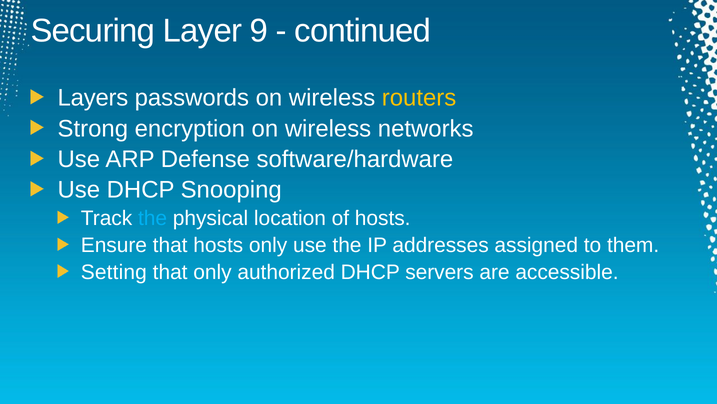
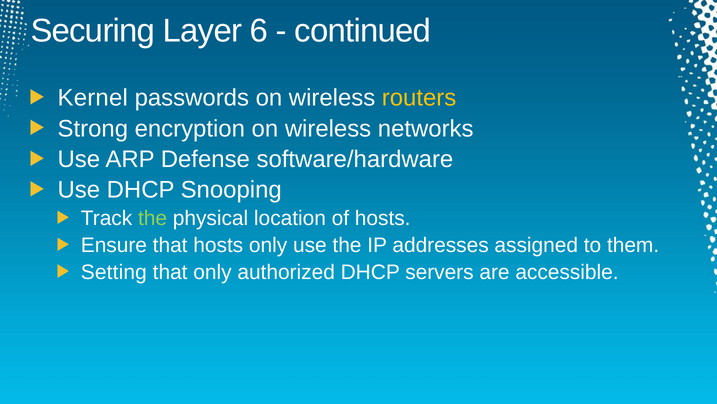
9: 9 -> 6
Layers: Layers -> Kernel
the at (153, 218) colour: light blue -> light green
